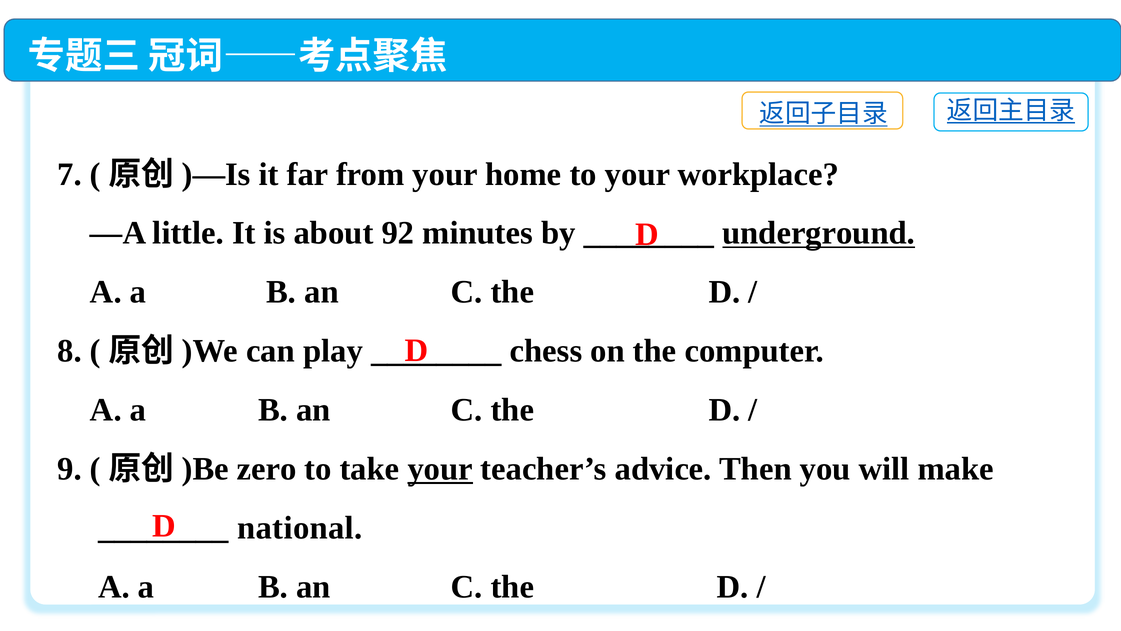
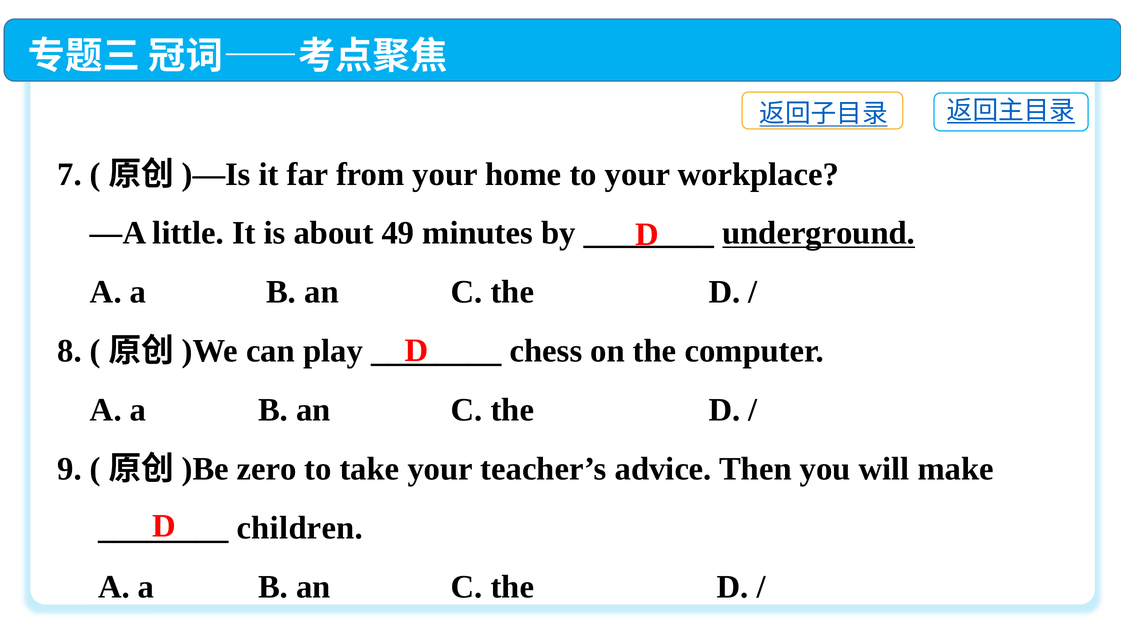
92: 92 -> 49
your at (440, 469) underline: present -> none
national: national -> children
